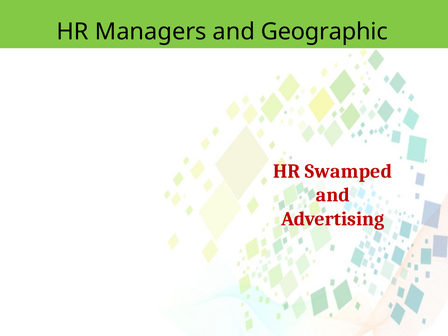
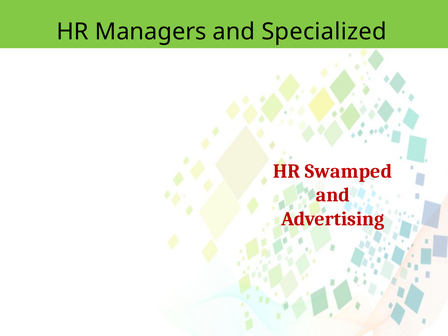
Geographic: Geographic -> Specialized
